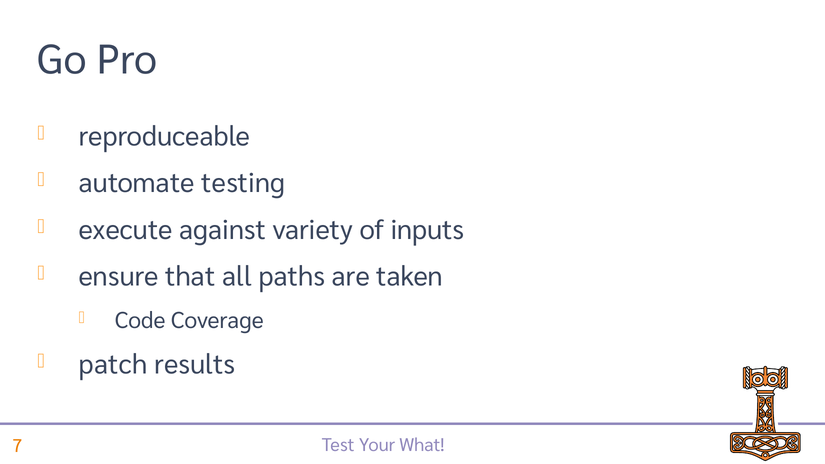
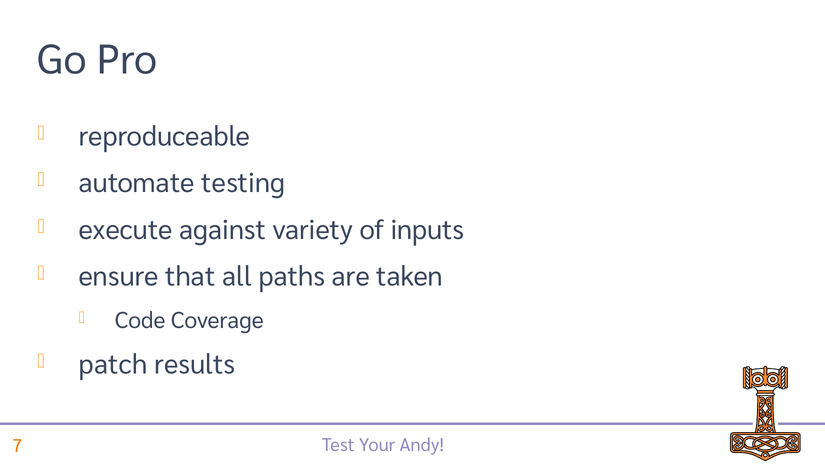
What: What -> Andy
